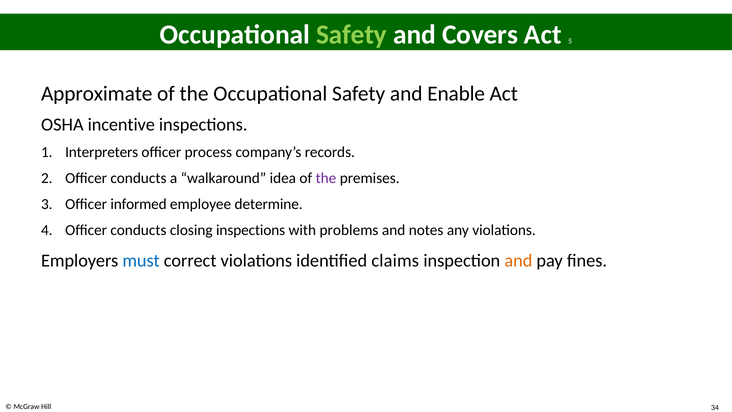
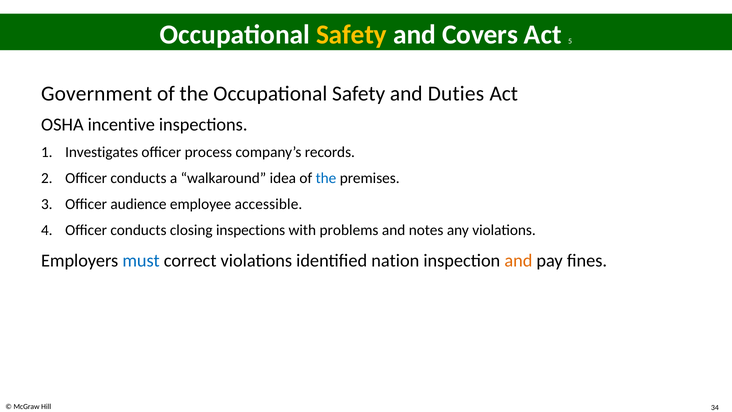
Safety at (352, 35) colour: light green -> yellow
Approximate: Approximate -> Government
Enable: Enable -> Duties
Interpreters: Interpreters -> Investigates
the at (326, 178) colour: purple -> blue
informed: informed -> audience
determine: determine -> accessible
claims: claims -> nation
